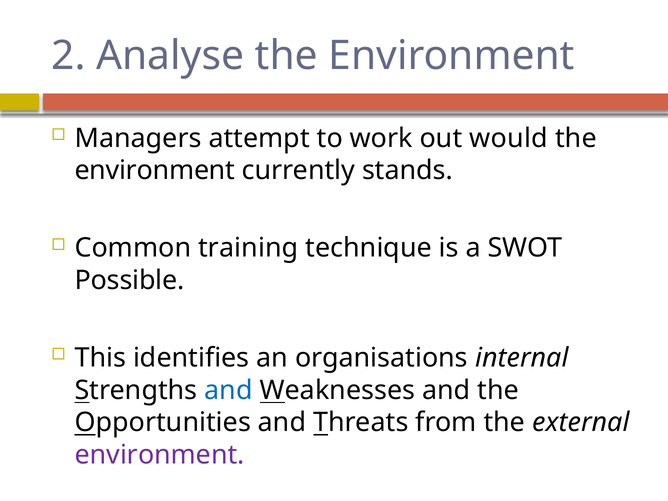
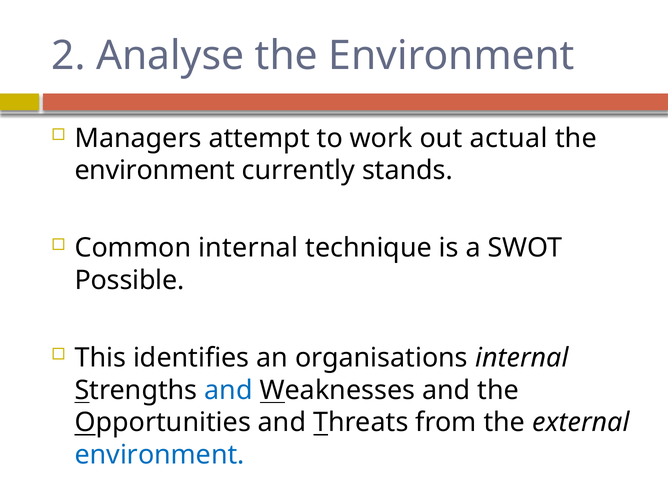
would: would -> actual
Common training: training -> internal
environment at (160, 455) colour: purple -> blue
